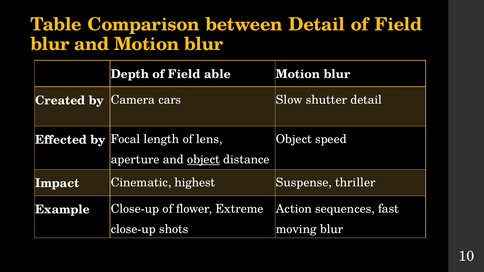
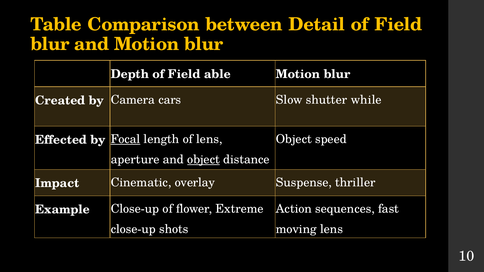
shutter detail: detail -> while
Focal underline: none -> present
highest: highest -> overlay
moving blur: blur -> lens
